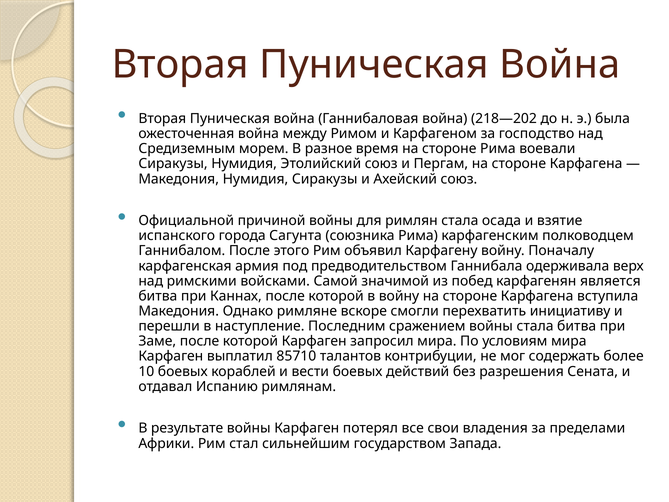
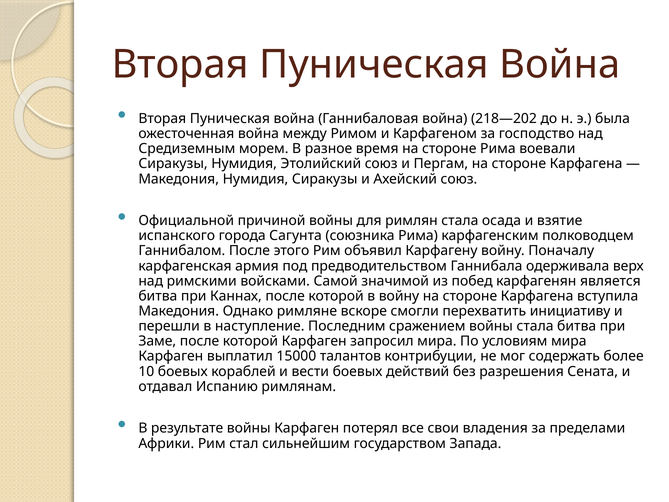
85710: 85710 -> 15000
